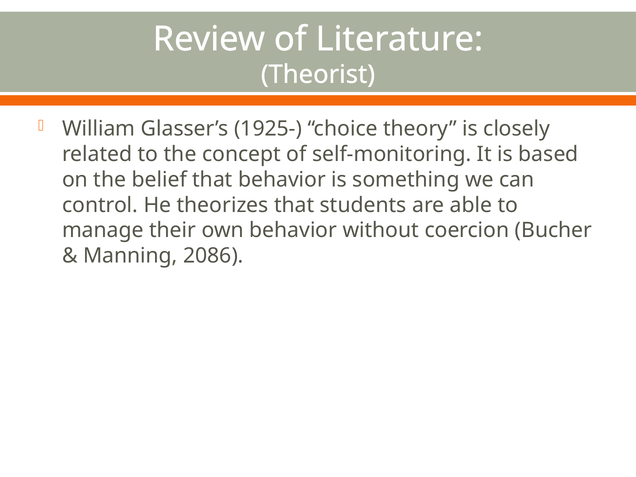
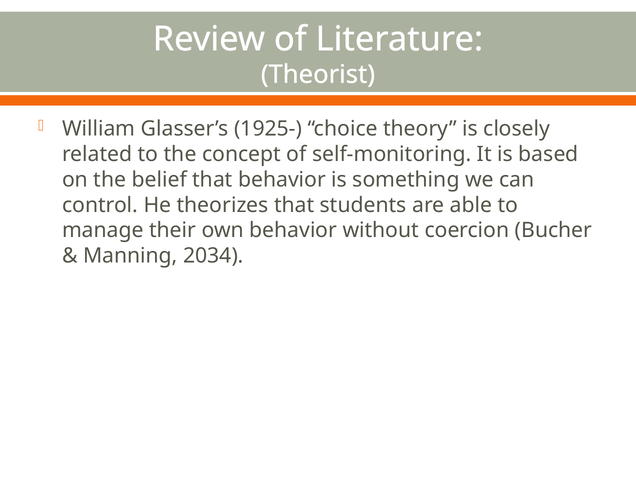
2086: 2086 -> 2034
